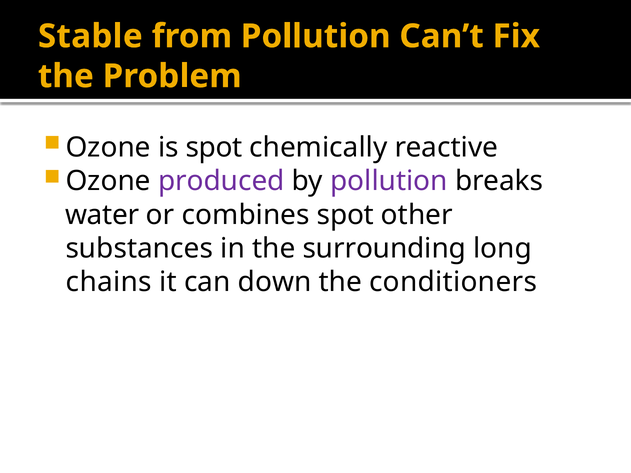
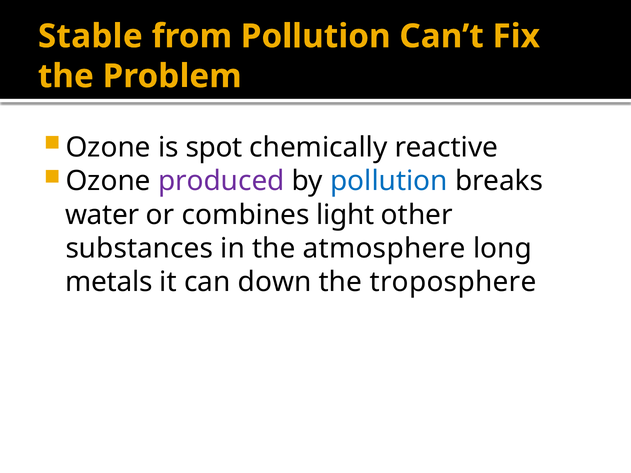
pollution at (389, 181) colour: purple -> blue
combines spot: spot -> light
surrounding: surrounding -> atmosphere
chains: chains -> metals
conditioners: conditioners -> troposphere
